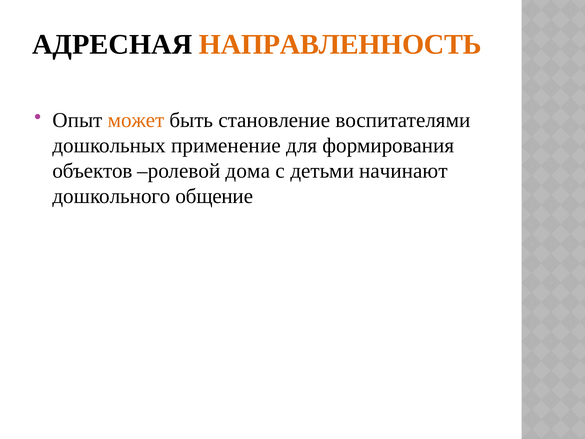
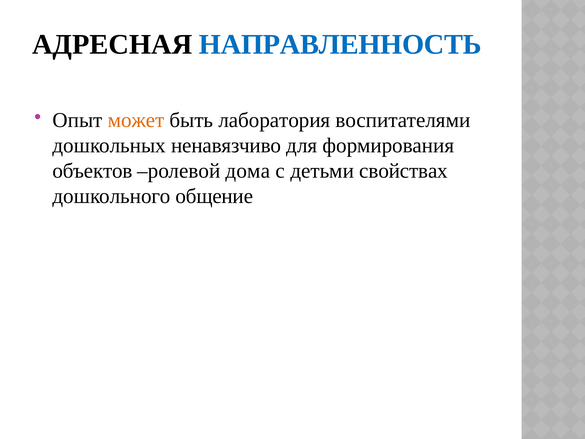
НАПРАВЛЕННОСТЬ colour: orange -> blue
становление: становление -> лаборатория
применение: применение -> ненавязчиво
начинают: начинают -> свойствах
